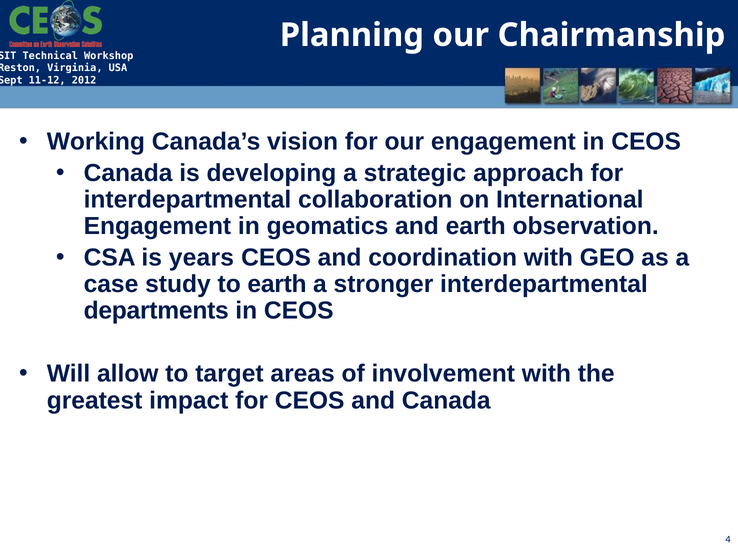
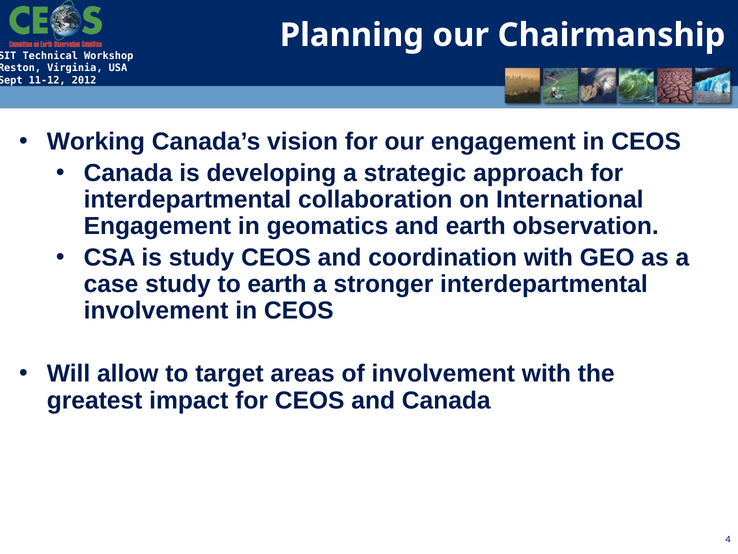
is years: years -> study
departments at (156, 311): departments -> involvement
